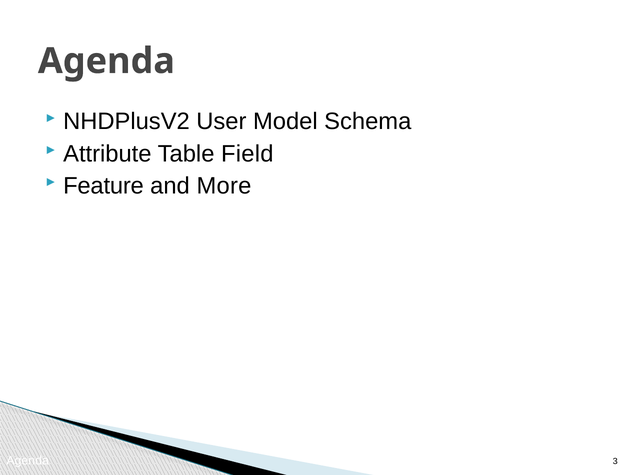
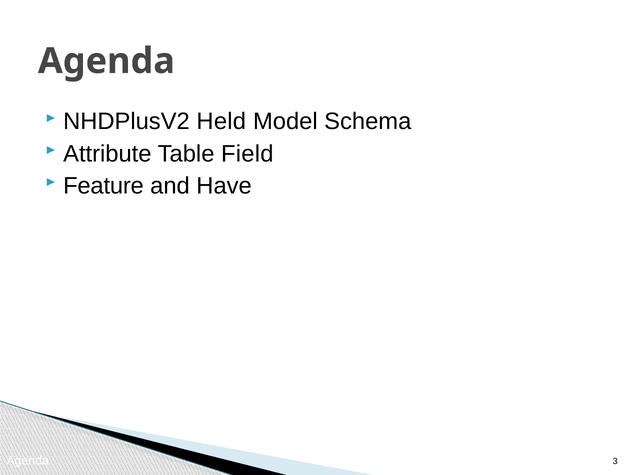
User: User -> Held
More: More -> Have
